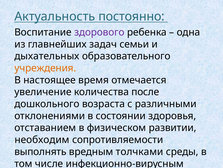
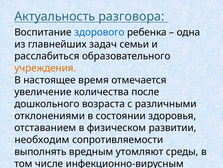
постоянно: постоянно -> разговора
здорового colour: purple -> blue
дыхательных: дыхательных -> расслабиться
толчками: толчками -> утомляют
